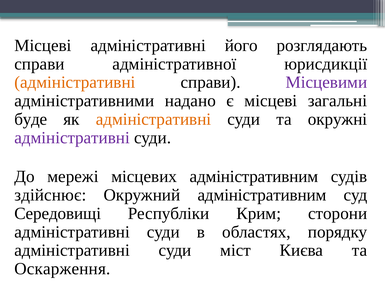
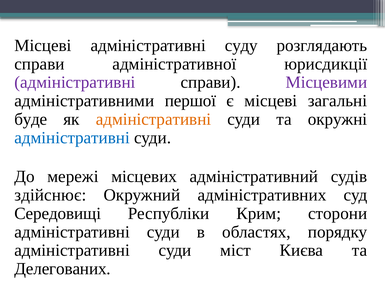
його: його -> суду
адміністративні at (75, 83) colour: orange -> purple
надано: надано -> першої
адміністративні at (72, 138) colour: purple -> blue
місцевих адміністративним: адміністративним -> адміністративний
Окружний адміністративним: адміністративним -> адміністративних
Оскарження: Оскарження -> Делегованих
